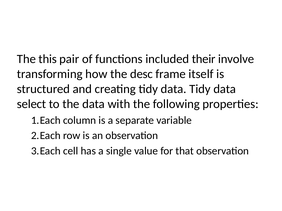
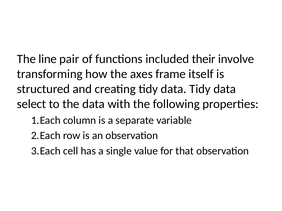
this: this -> line
desc: desc -> axes
